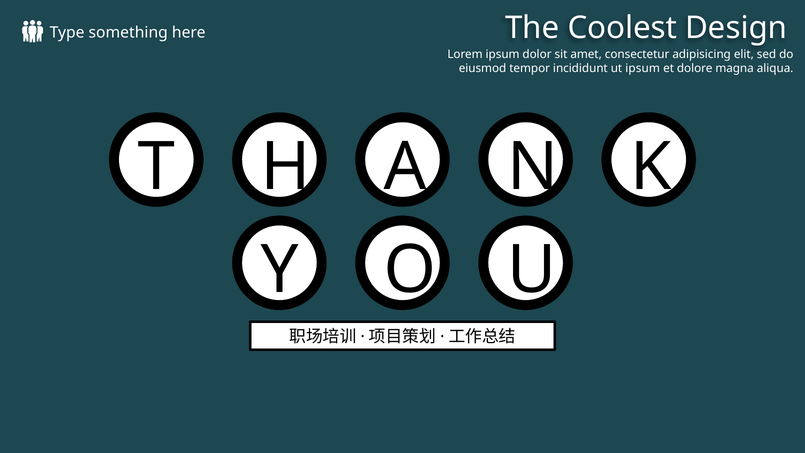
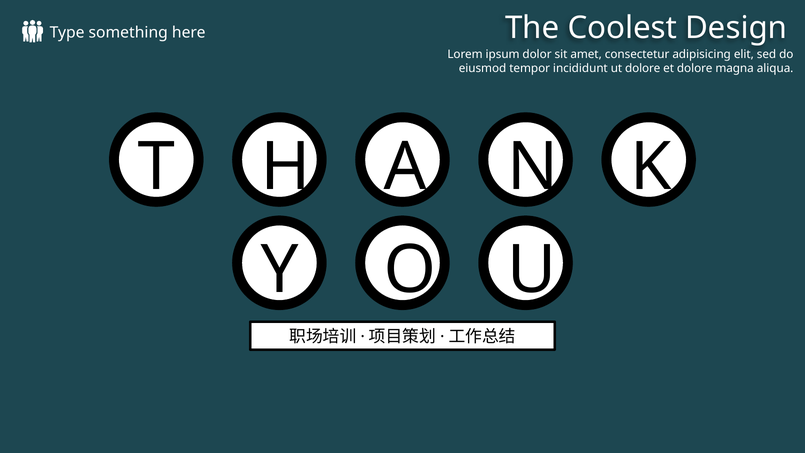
ut ipsum: ipsum -> dolore
